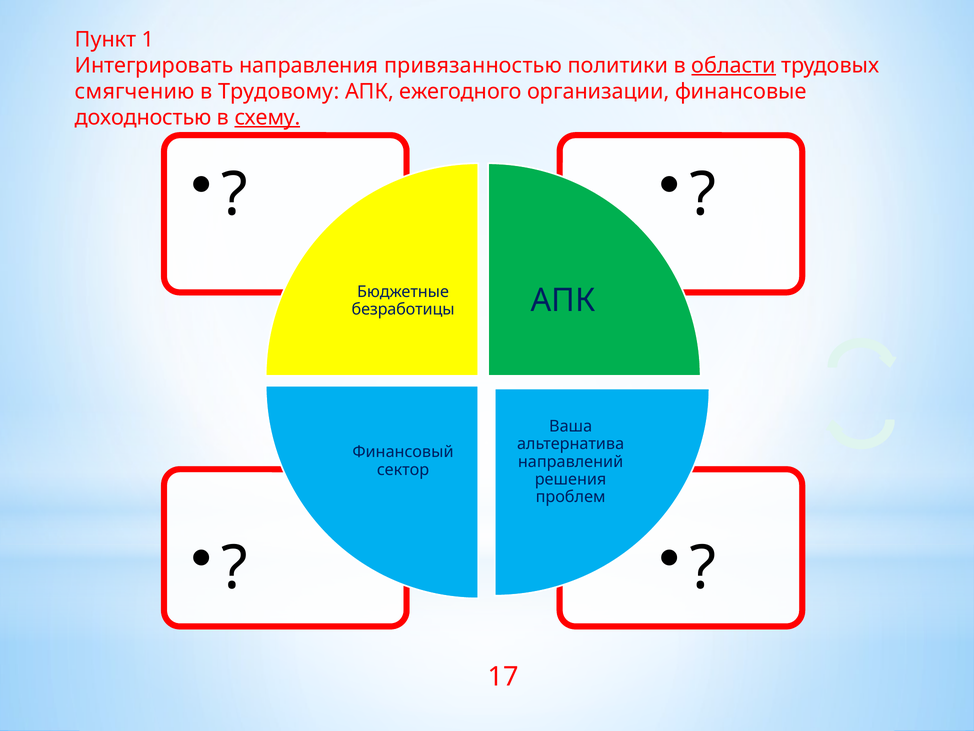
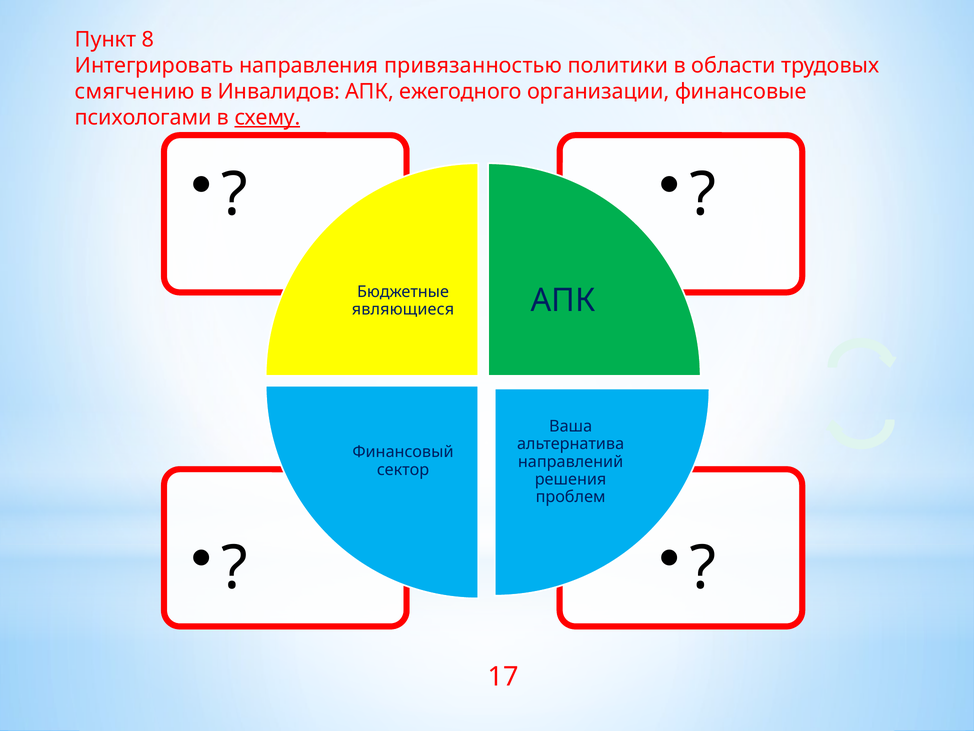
1: 1 -> 8
области underline: present -> none
Трудовому: Трудовому -> Инвалидов
доходностью: доходностью -> психологами
безработицы: безработицы -> являющиеся
